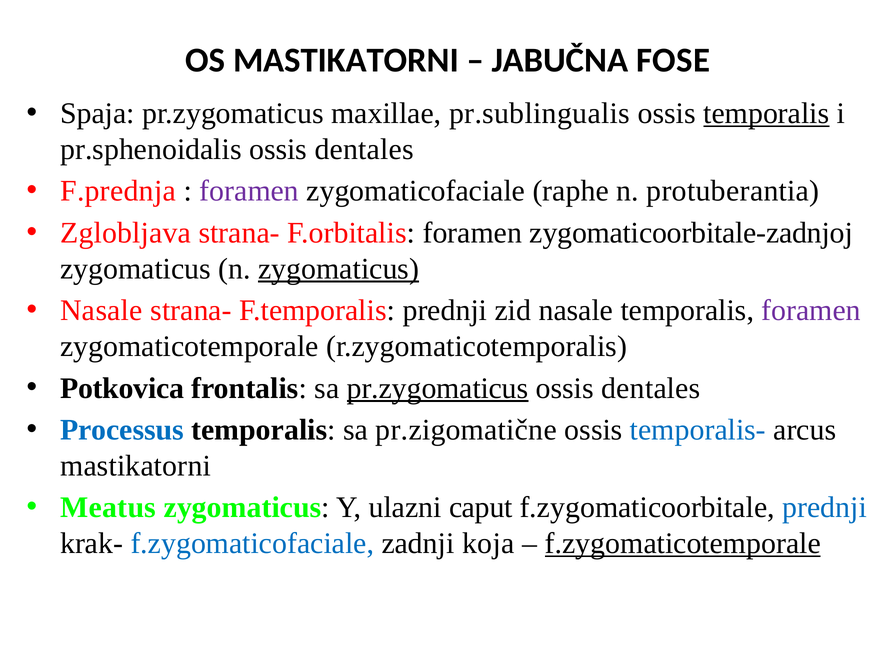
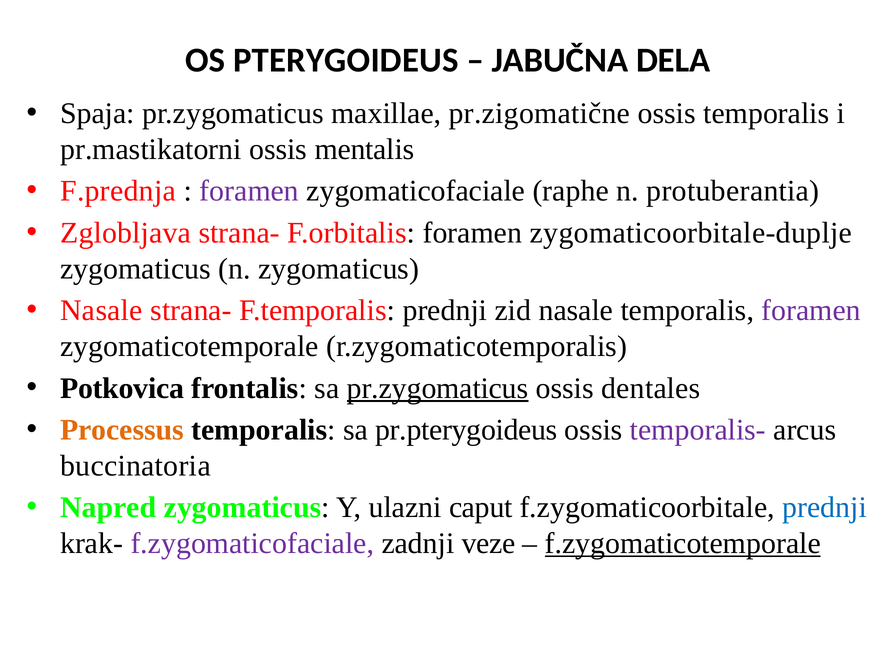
OS MASTIKATORNI: MASTIKATORNI -> PTERYGOIDEUS
FOSE: FOSE -> DELA
pr.sublingualis: pr.sublingualis -> pr.zigomatične
temporalis at (766, 113) underline: present -> none
pr.sphenoidalis: pr.sphenoidalis -> pr.mastikatorni
dentales at (364, 149): dentales -> mentalis
zygomaticoorbitale-zadnjoj: zygomaticoorbitale-zadnjoj -> zygomaticoorbitale-duplje
zygomaticus at (339, 269) underline: present -> none
Processus colour: blue -> orange
pr.zigomatične: pr.zigomatične -> pr.pterygoideus
temporalis- colour: blue -> purple
mastikatorni at (136, 466): mastikatorni -> buccinatoria
Meatus: Meatus -> Napred
f.zygomaticofaciale colour: blue -> purple
koja: koja -> veze
